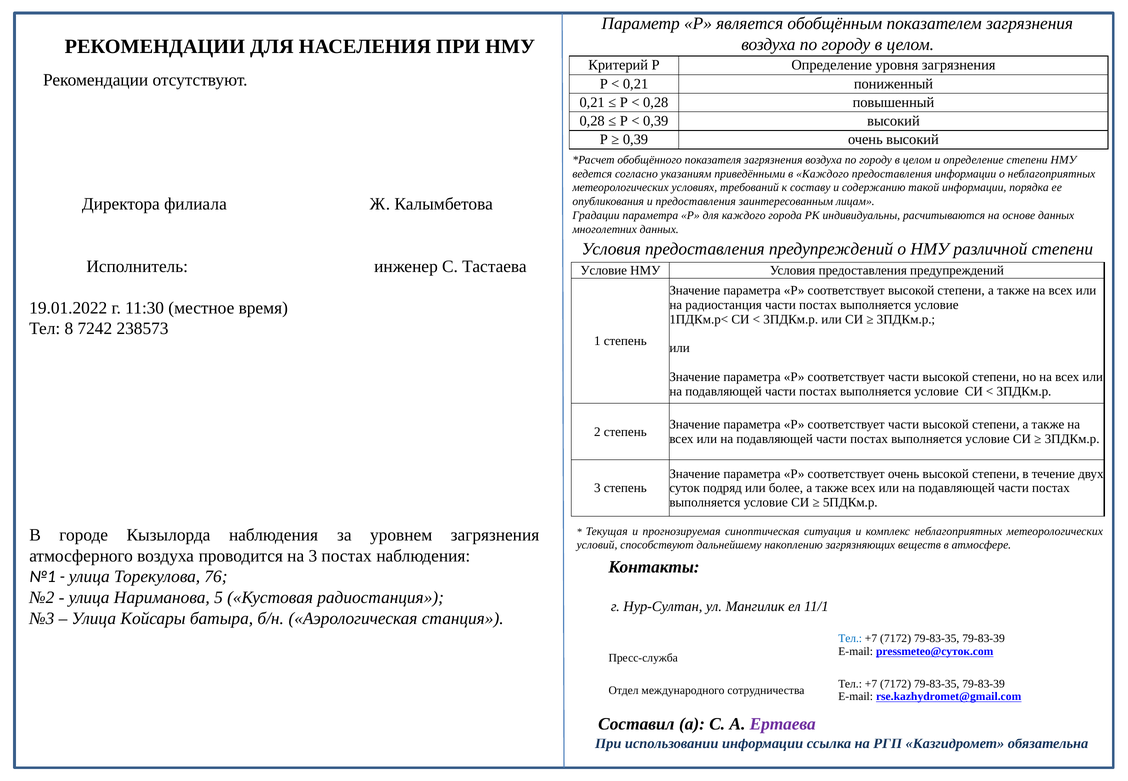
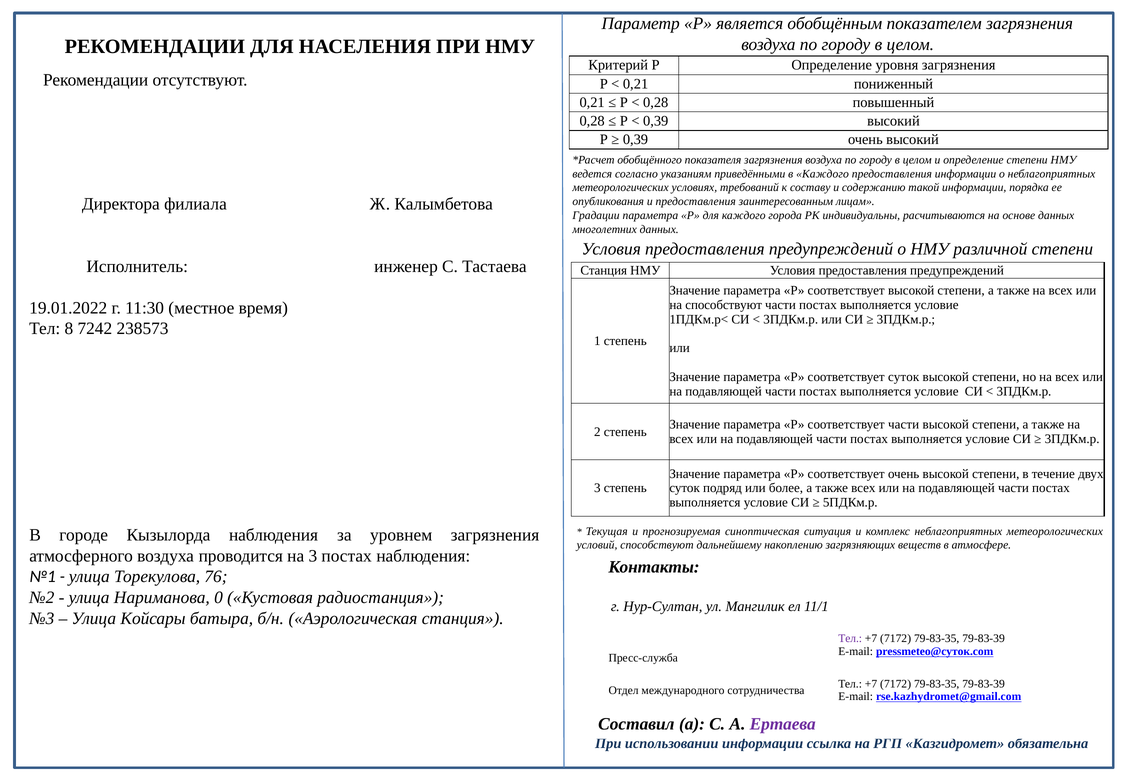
Условие at (604, 270): Условие -> Станция
на радиостанция: радиостанция -> способствуют
части at (904, 377): части -> суток
5: 5 -> 0
Тел at (850, 639) colour: blue -> purple
